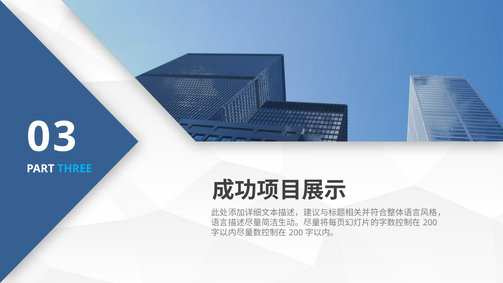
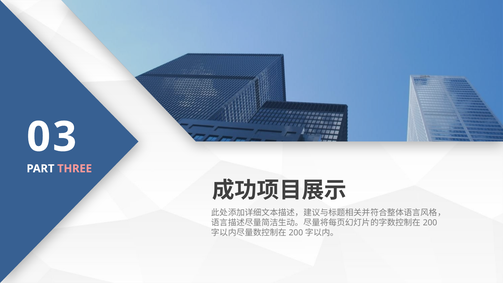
THREE colour: light blue -> pink
